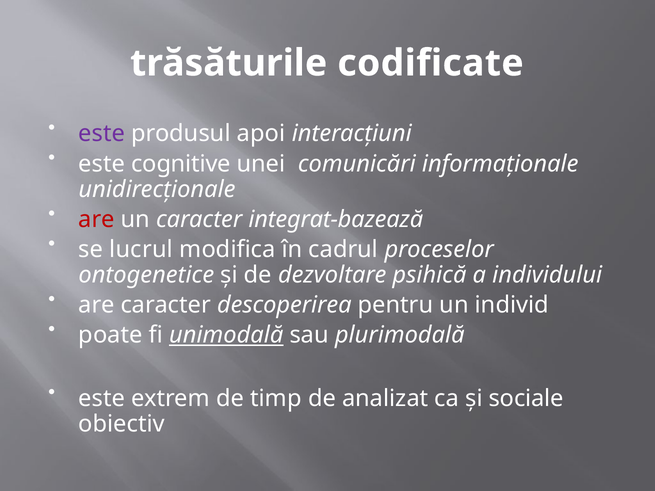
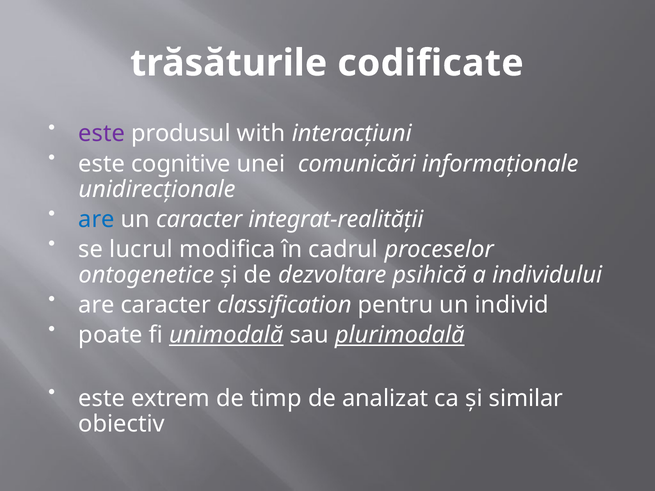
apoi: apoi -> with
are at (97, 219) colour: red -> blue
integrat-bazează: integrat-bazează -> integrat-realităţii
descoperirea: descoperirea -> classification
plurimodală underline: none -> present
sociale: sociale -> similar
